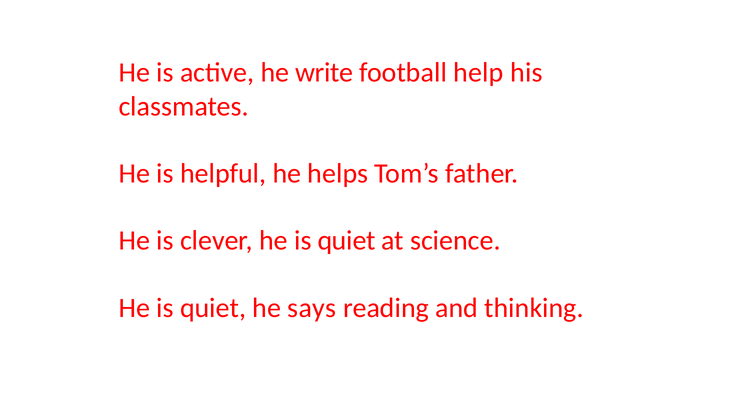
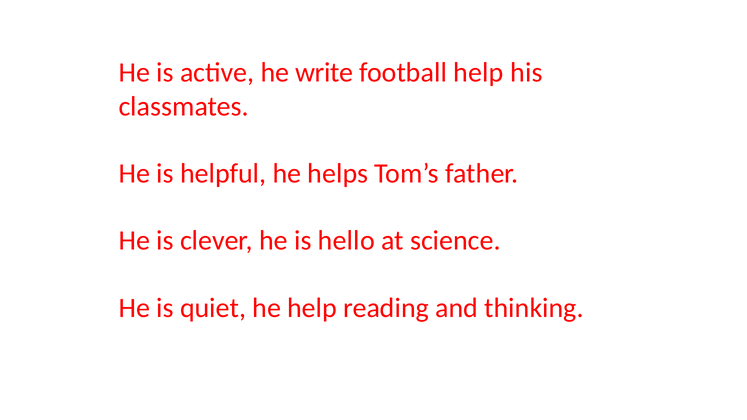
clever he is quiet: quiet -> hello
he says: says -> help
